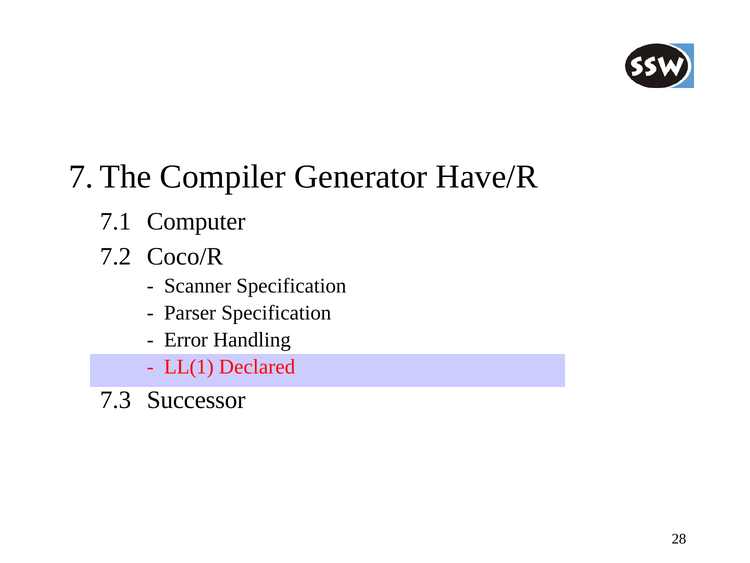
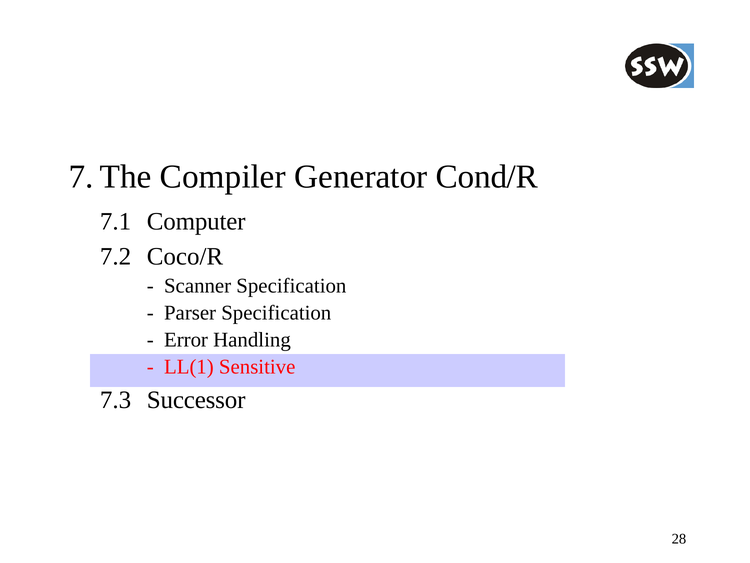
Have/R: Have/R -> Cond/R
Declared: Declared -> Sensitive
